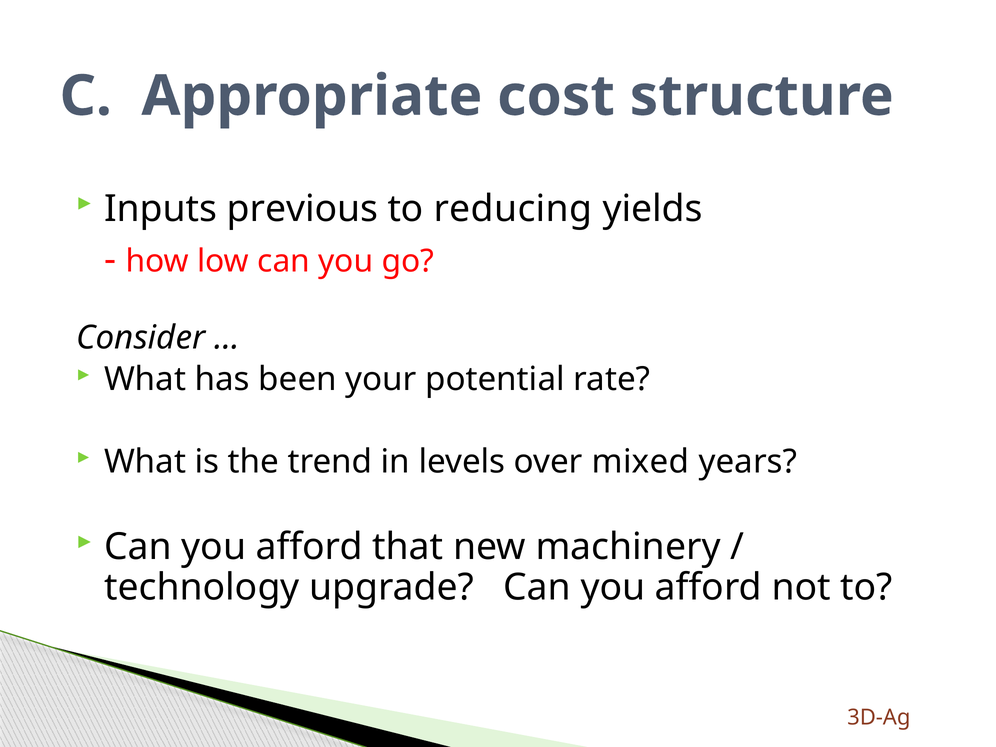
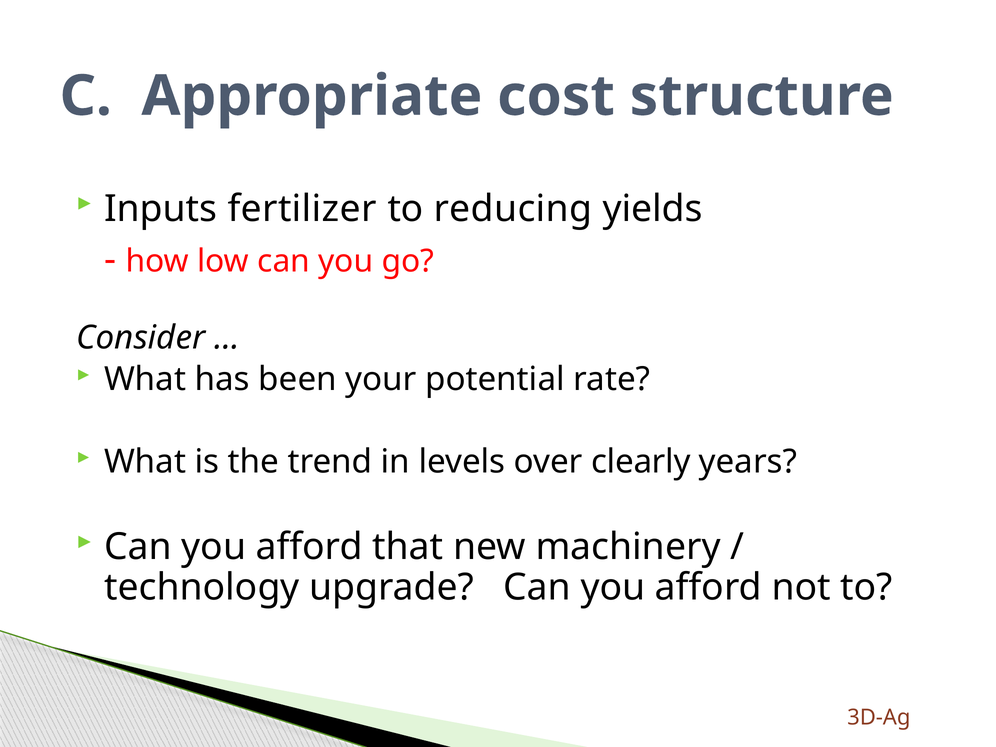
previous: previous -> fertilizer
mixed: mixed -> clearly
